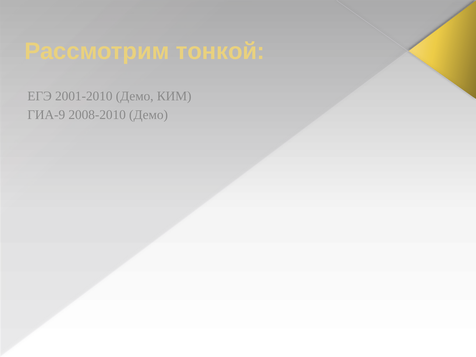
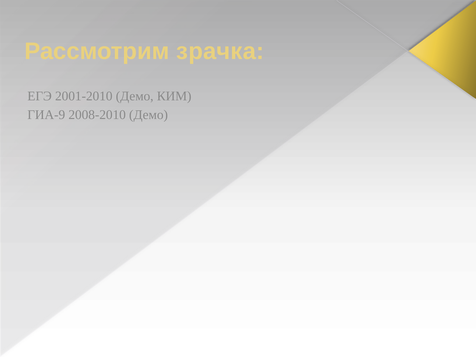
тонкой: тонкой -> зрачка
